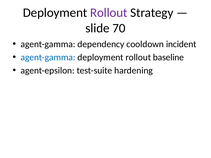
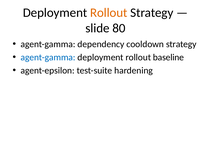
Rollout at (109, 13) colour: purple -> orange
70: 70 -> 80
cooldown incident: incident -> strategy
